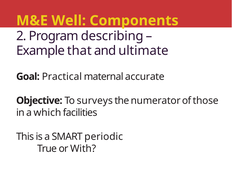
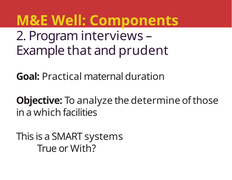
describing: describing -> interviews
ultimate: ultimate -> prudent
accurate: accurate -> duration
surveys: surveys -> analyze
numerator: numerator -> determine
periodic: periodic -> systems
